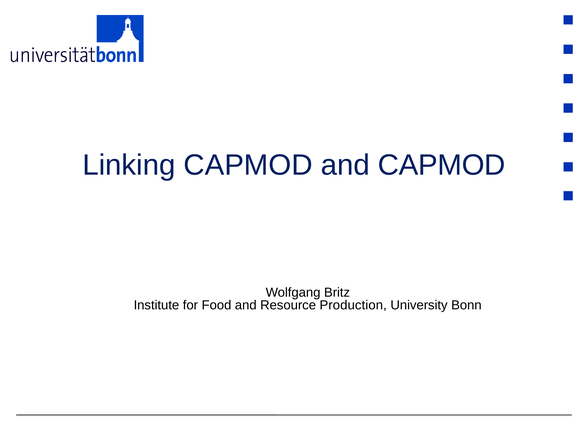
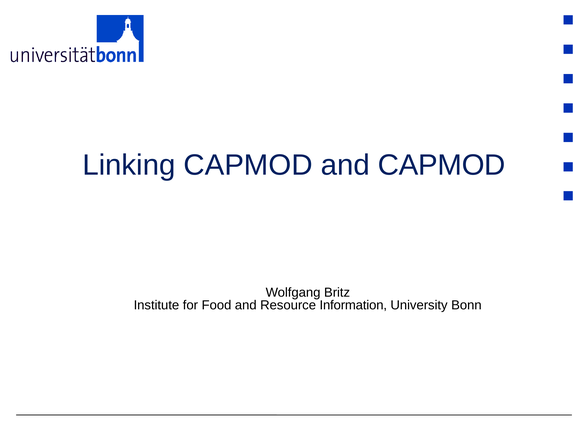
Production: Production -> Information
